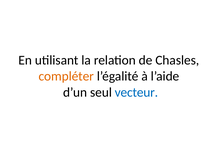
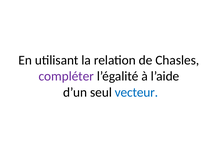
compléter colour: orange -> purple
